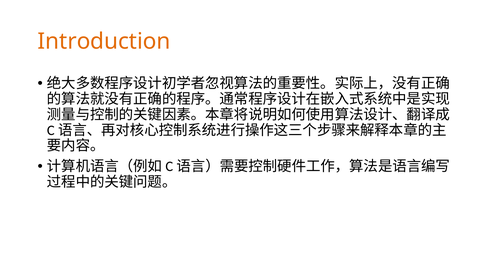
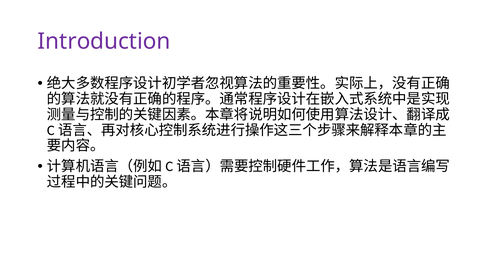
Introduction colour: orange -> purple
